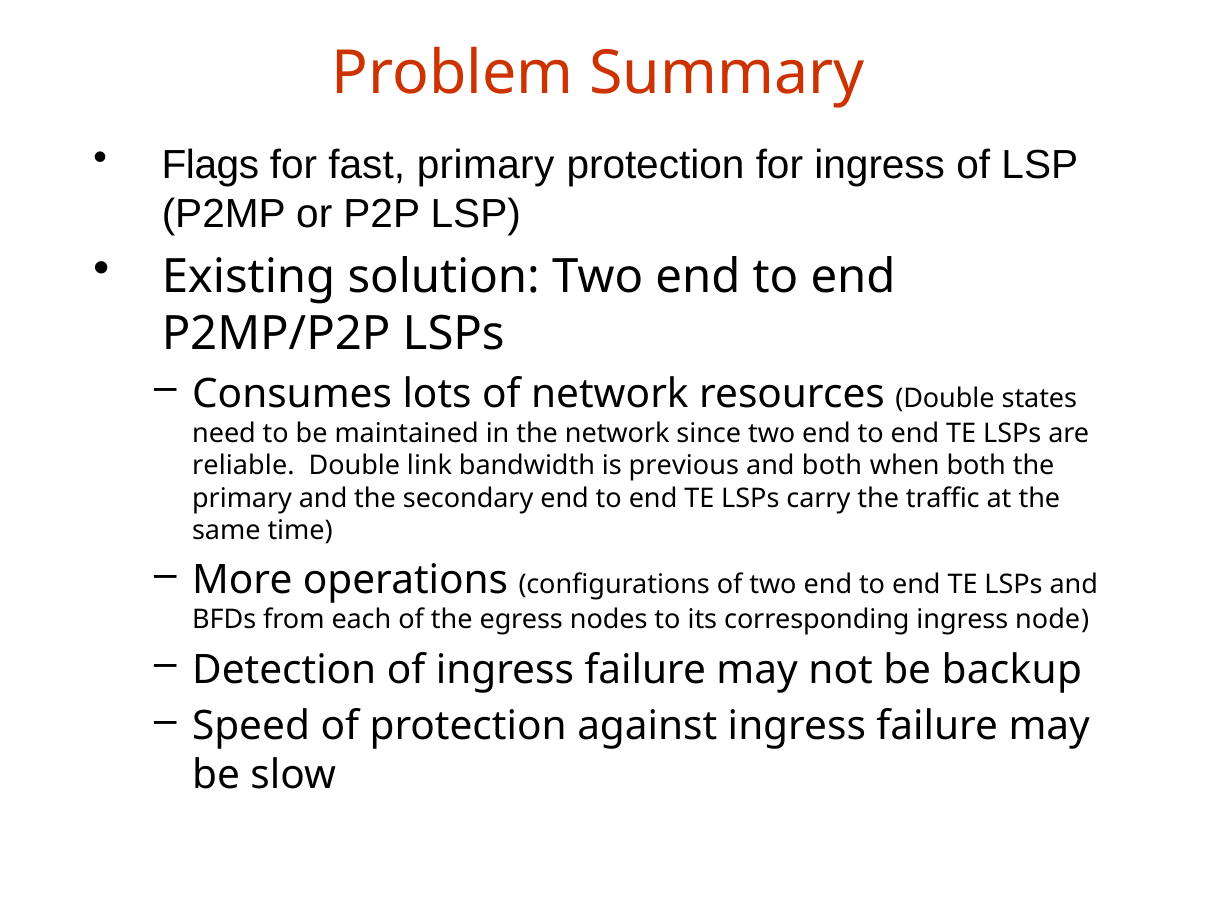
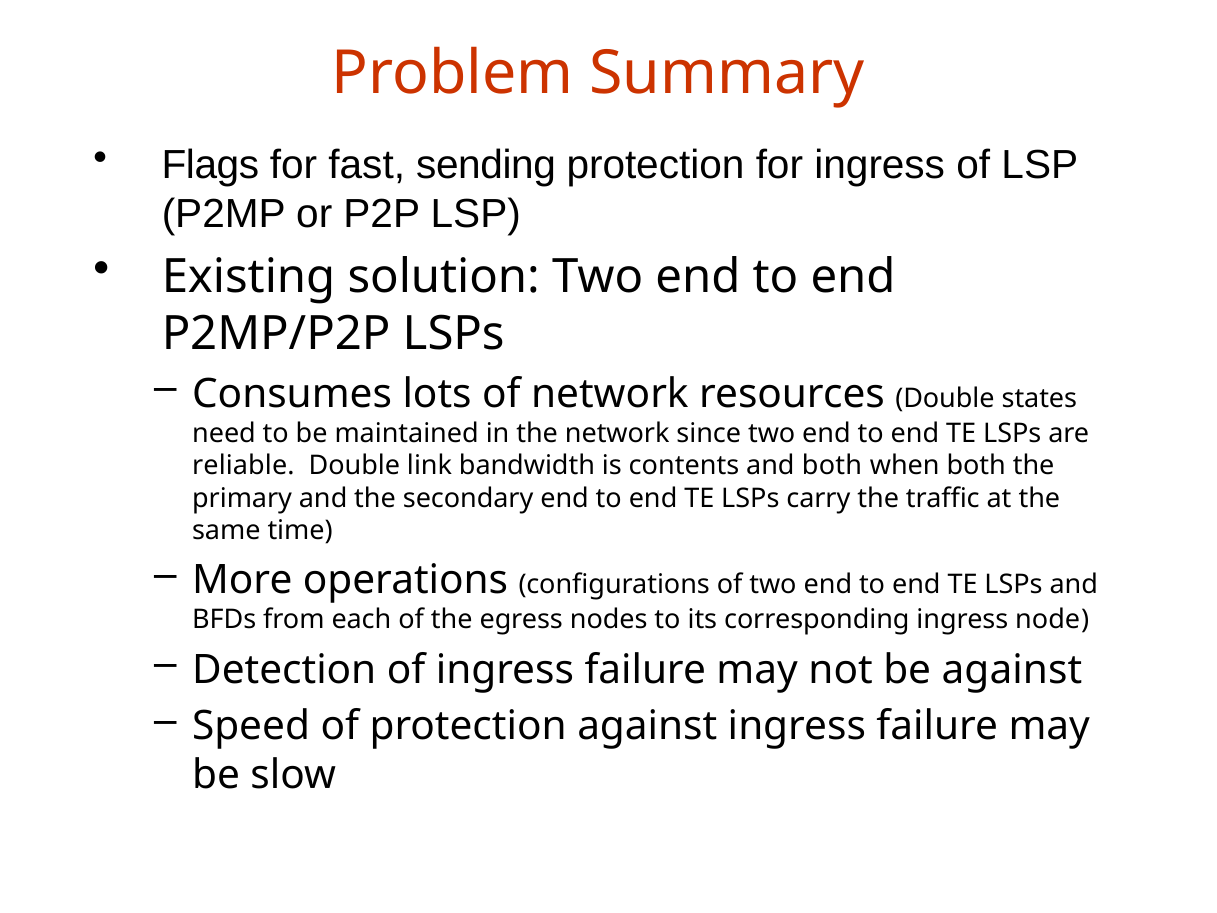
fast primary: primary -> sending
previous: previous -> contents
be backup: backup -> against
